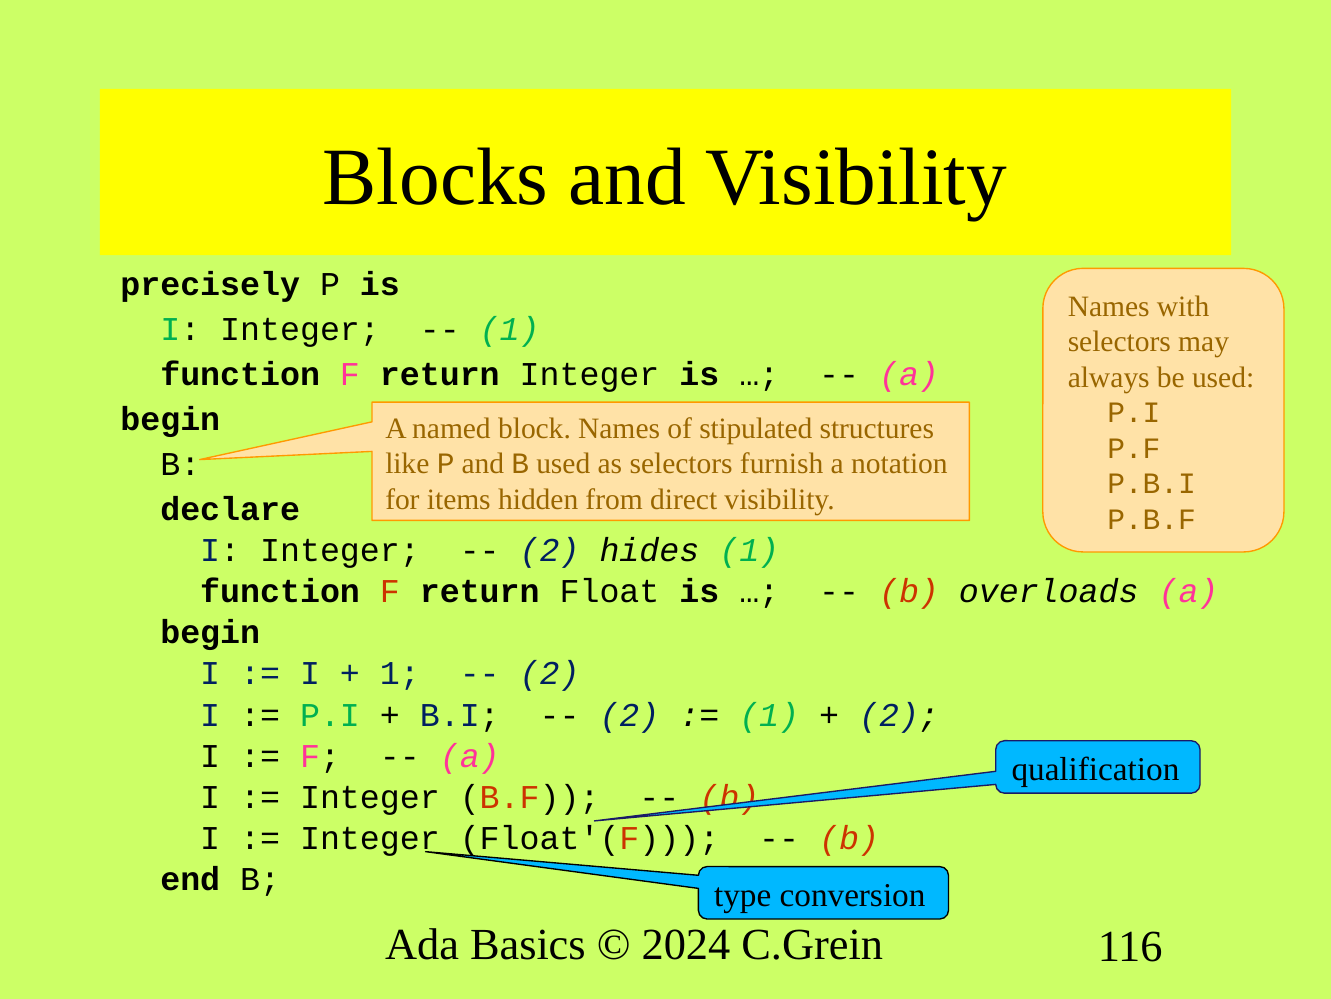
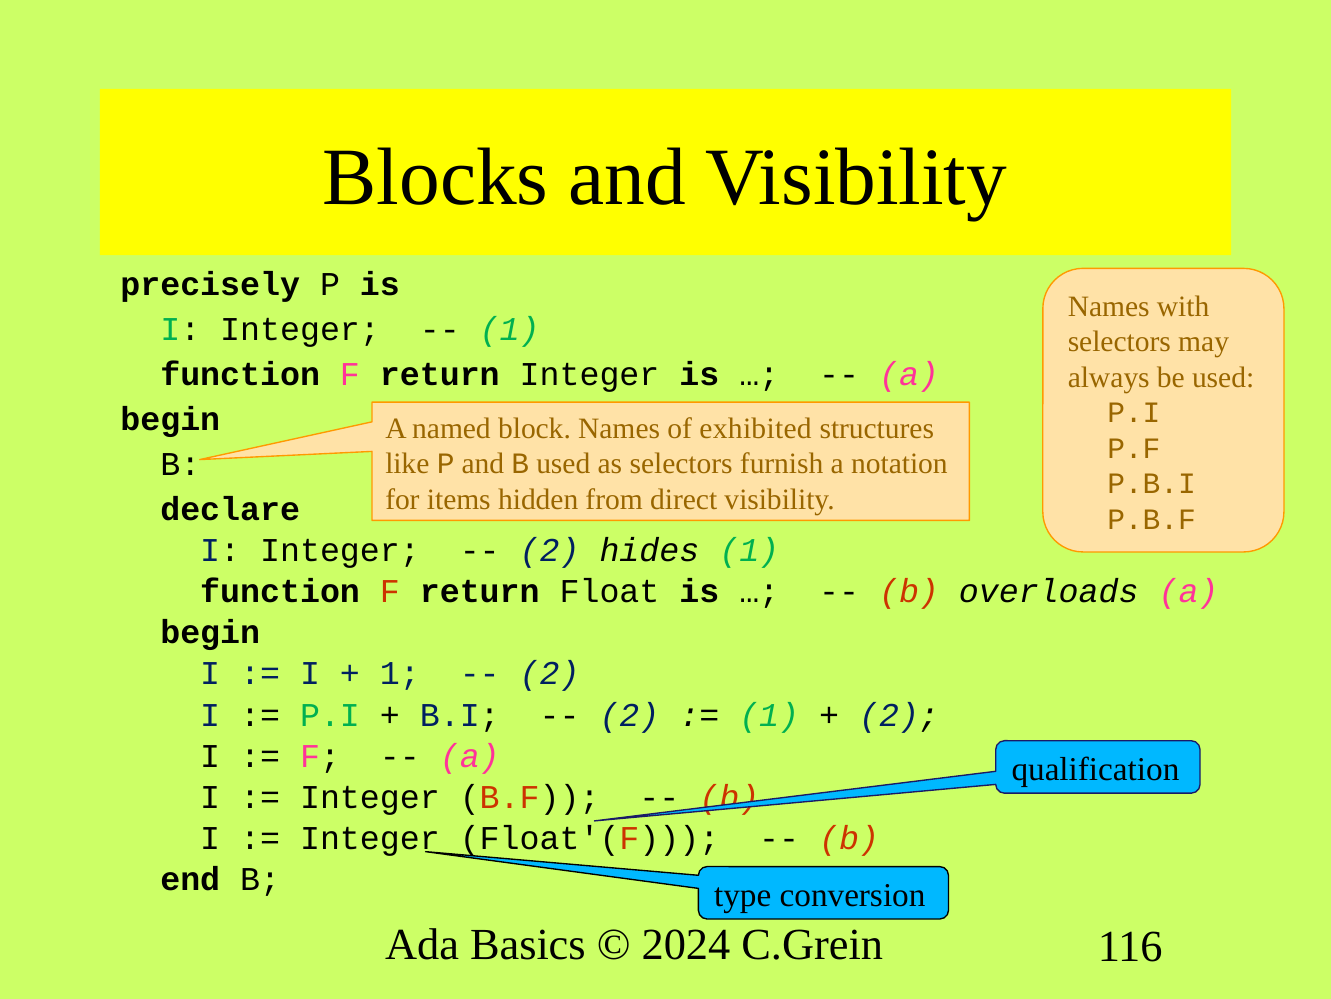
stipulated: stipulated -> exhibited
